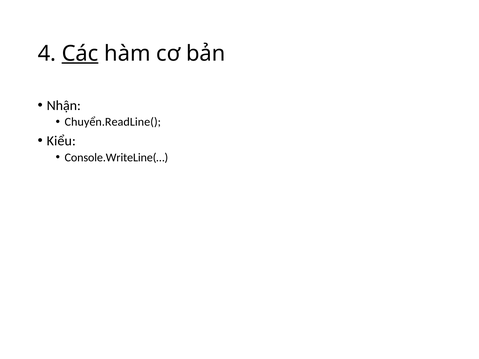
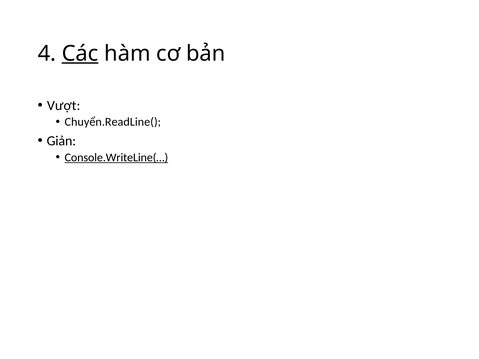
Nhận: Nhận -> Vượt
Kiểu: Kiểu -> Giản
Console.WriteLine(… underline: none -> present
